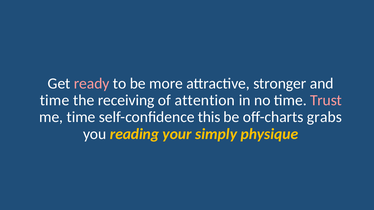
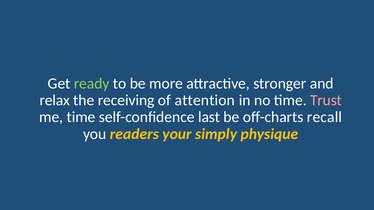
ready colour: pink -> light green
time at (55, 100): time -> relax
this: this -> last
grabs: grabs -> recall
reading: reading -> readers
